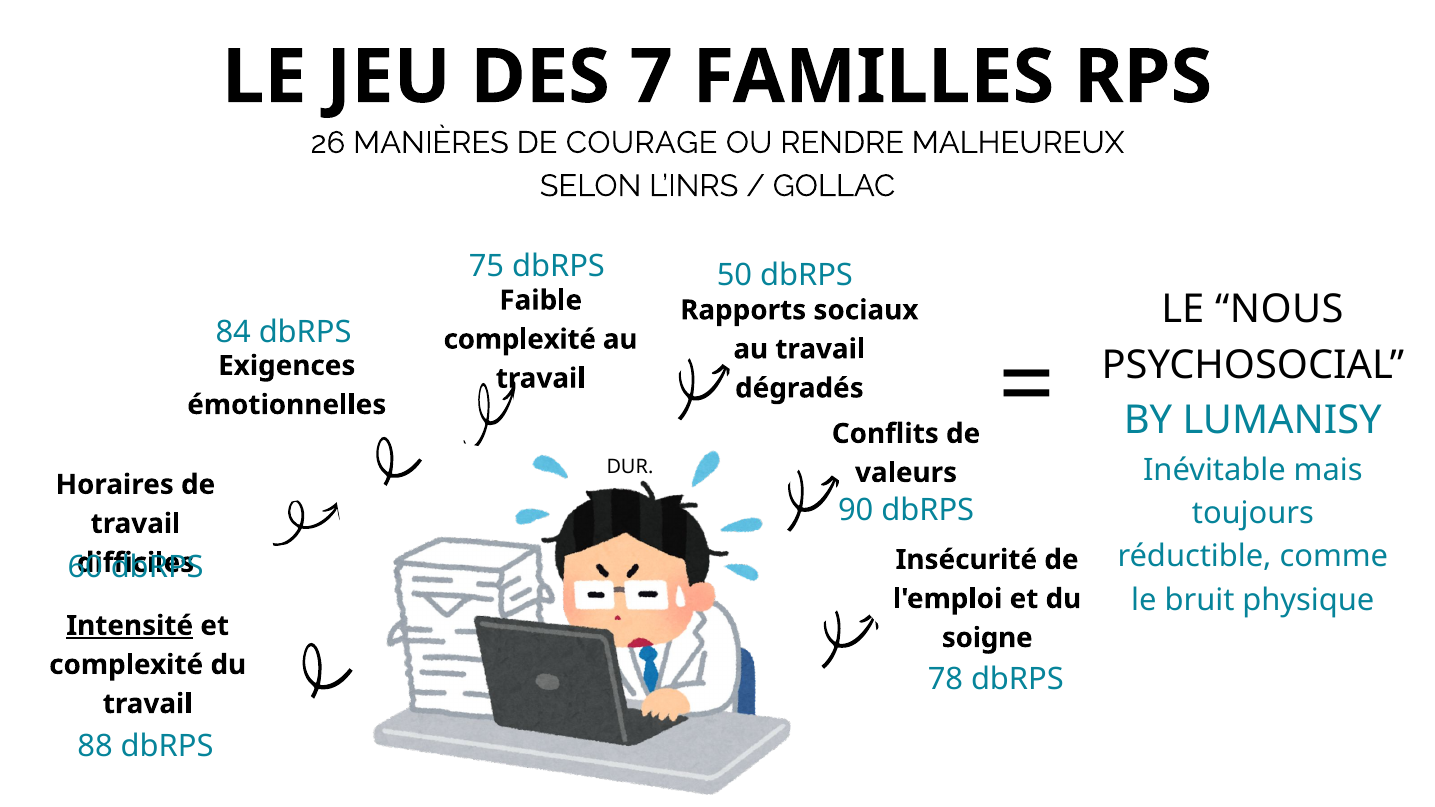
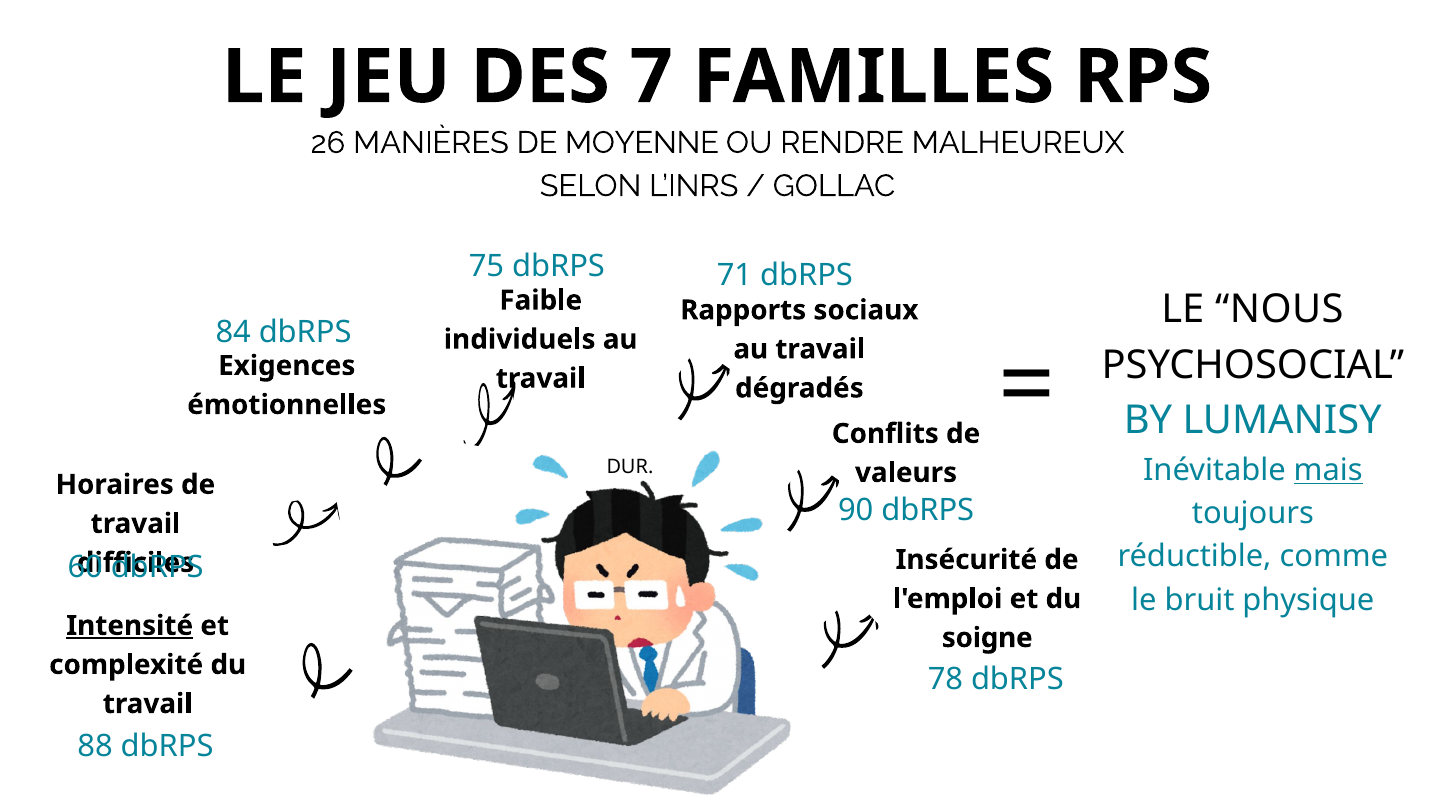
COURAGE: COURAGE -> MOYENNE
50: 50 -> 71
complexité at (520, 340): complexité -> individuels
mais underline: none -> present
